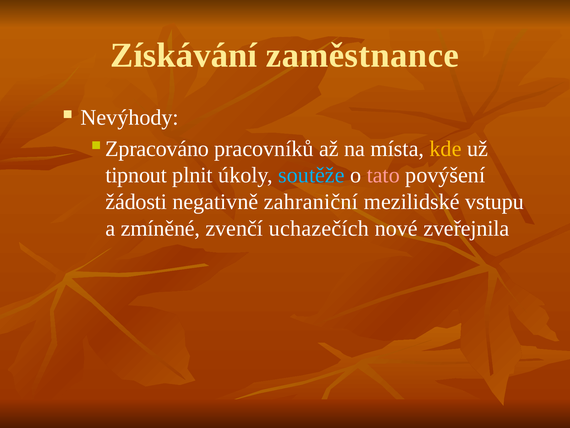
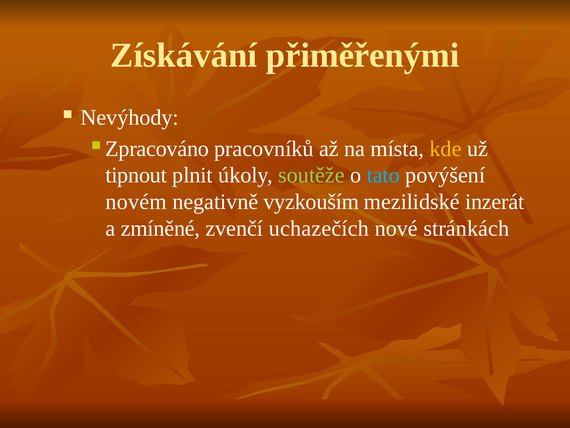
zaměstnance: zaměstnance -> přiměřenými
soutěže colour: light blue -> light green
tato colour: pink -> light blue
žádosti: žádosti -> novém
zahraniční: zahraniční -> vyzkouším
vstupu: vstupu -> inzerát
zveřejnila: zveřejnila -> stránkách
